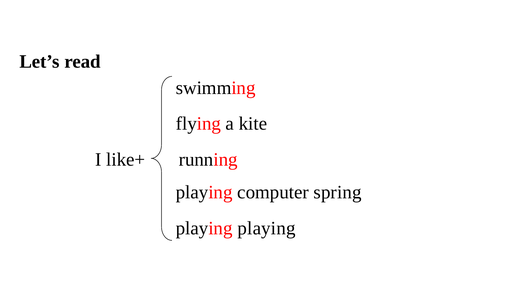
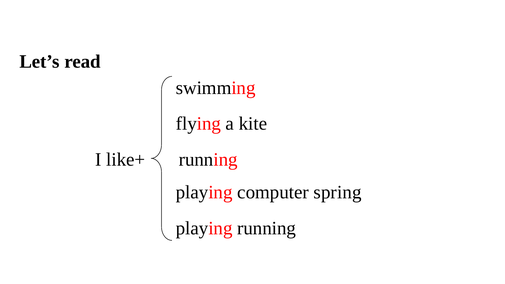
playing playing: playing -> running
